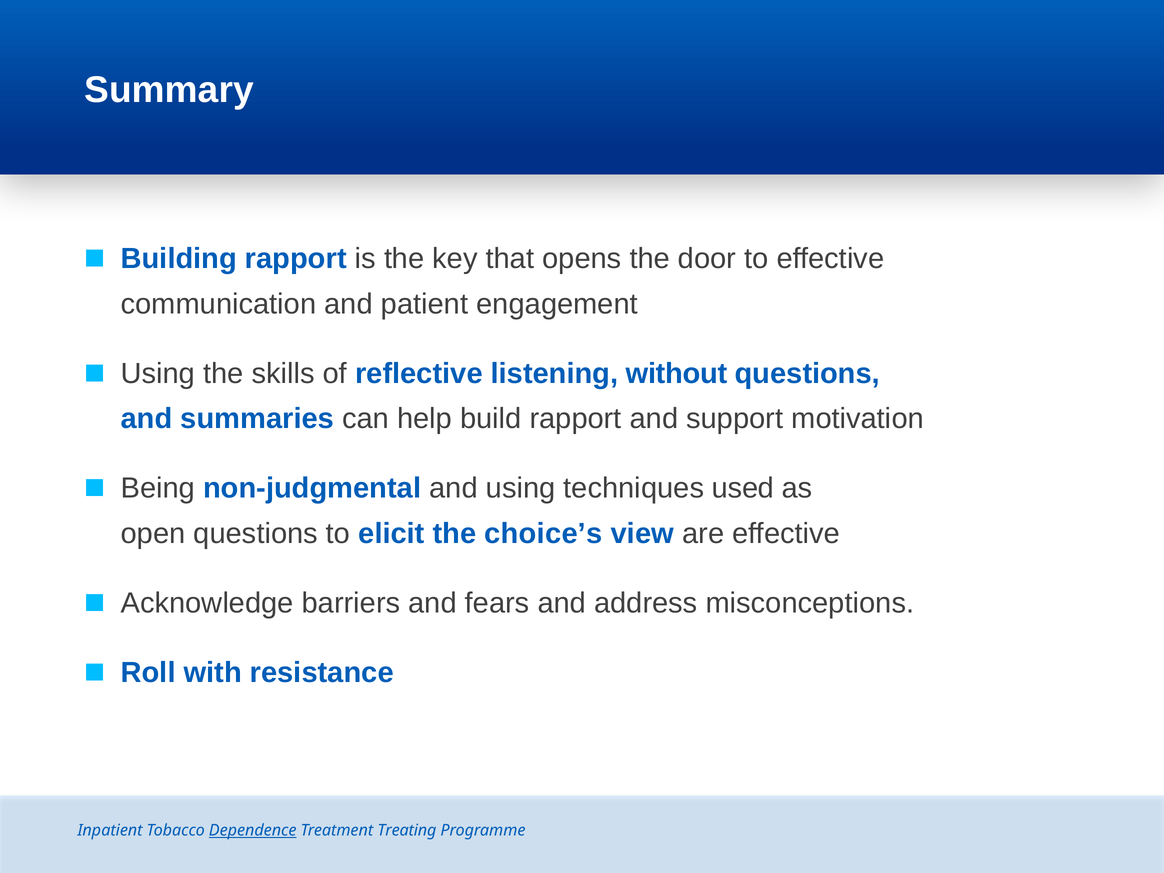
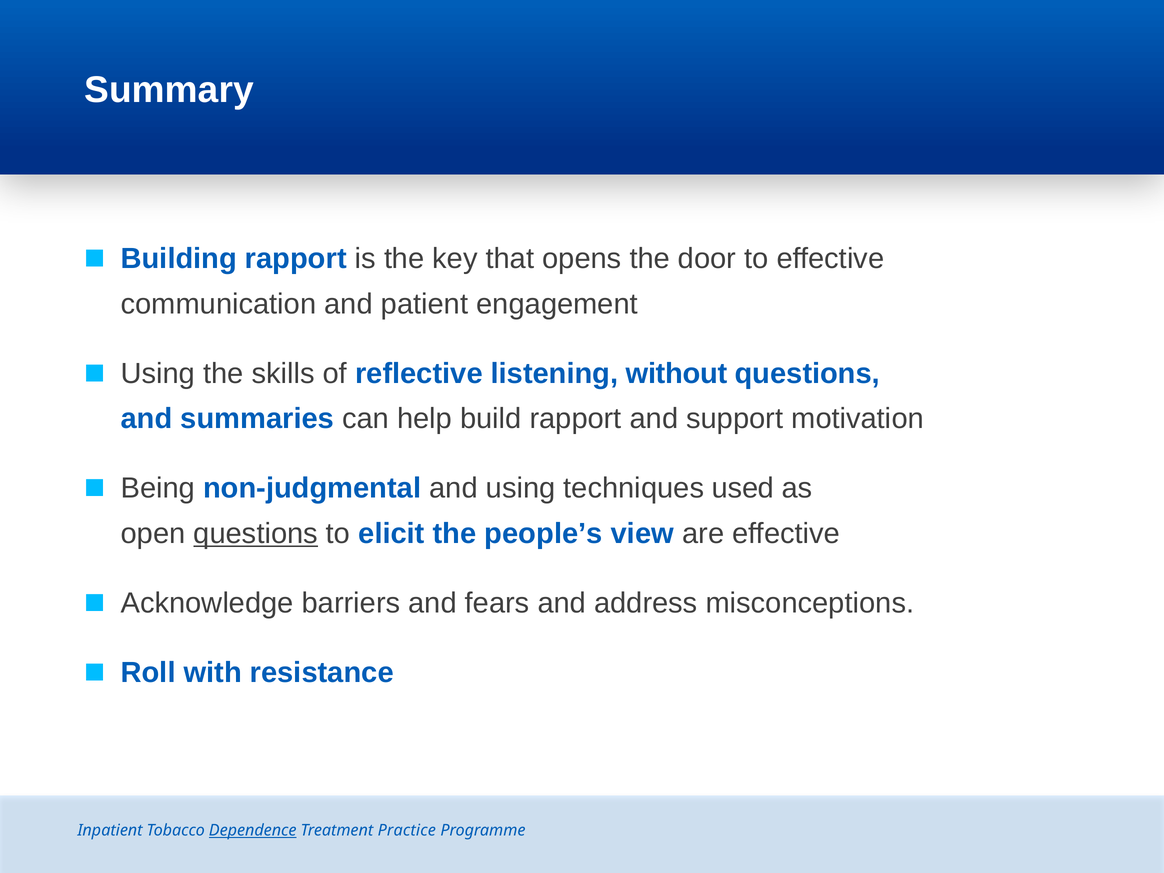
questions at (256, 534) underline: none -> present
choice’s: choice’s -> people’s
Treating: Treating -> Practice
